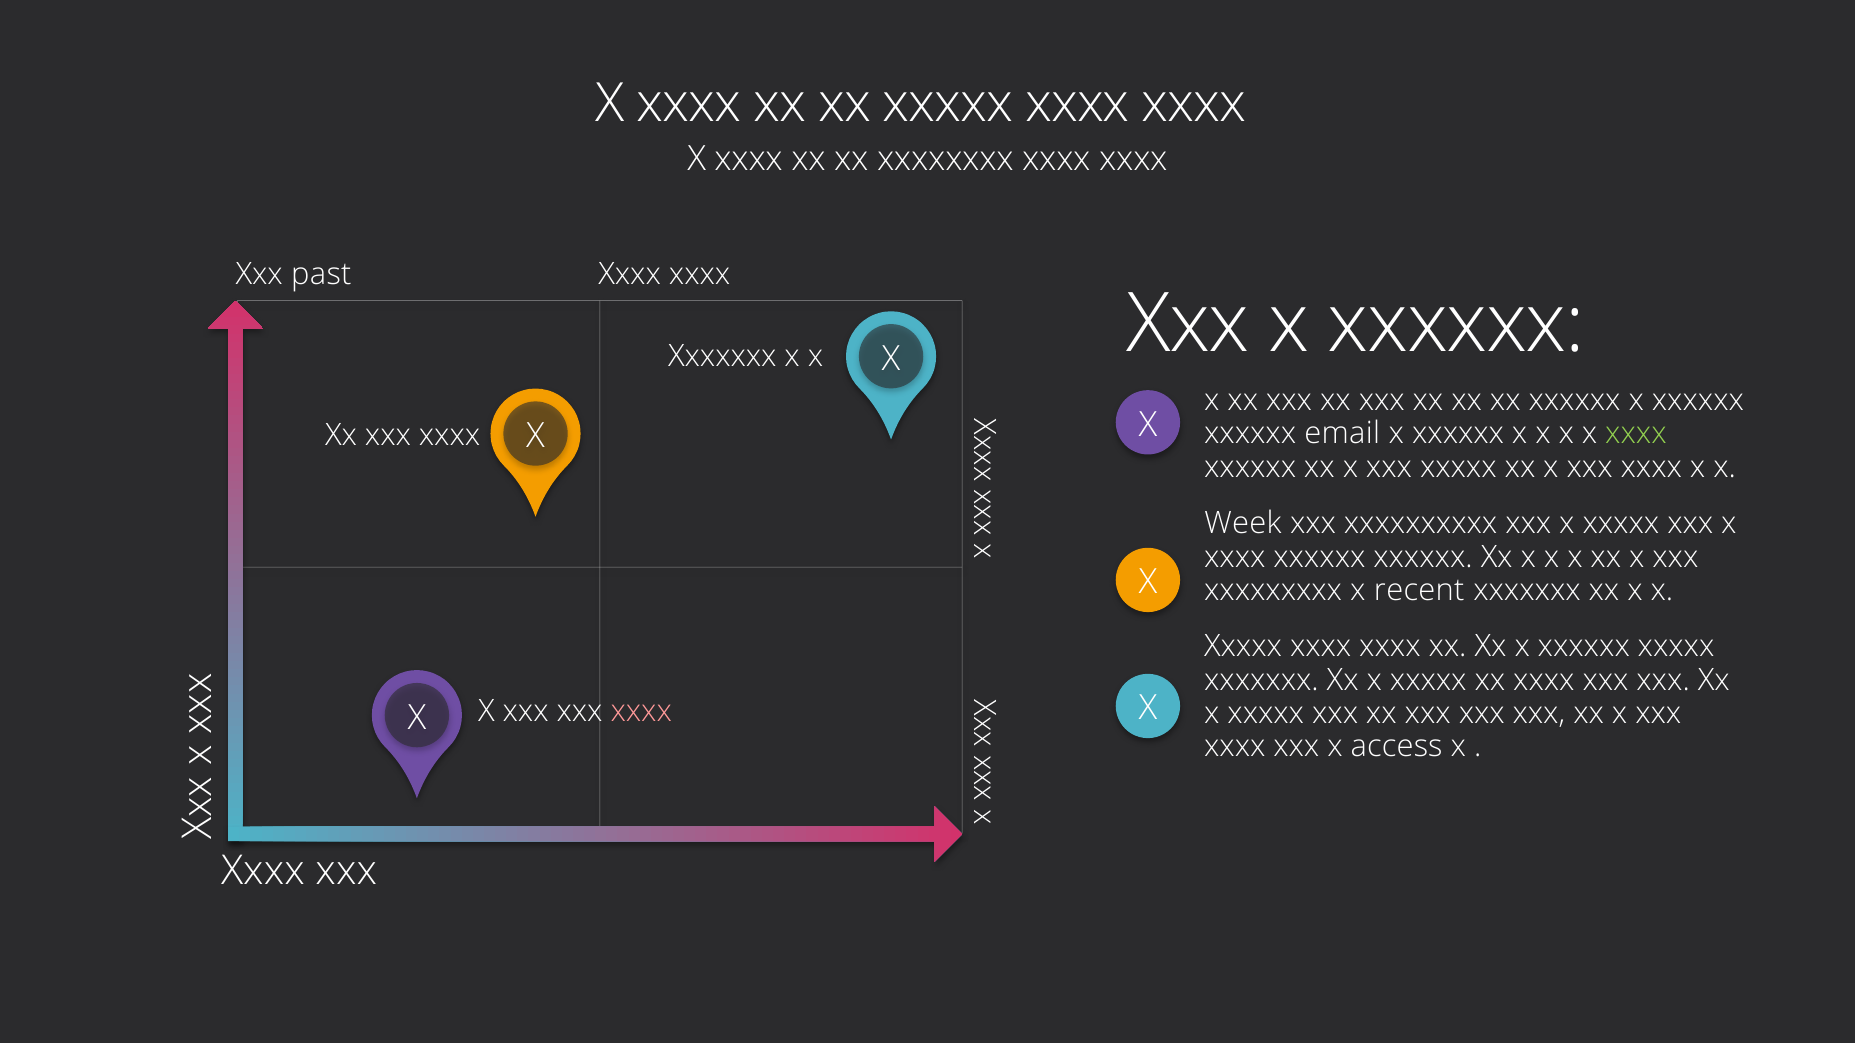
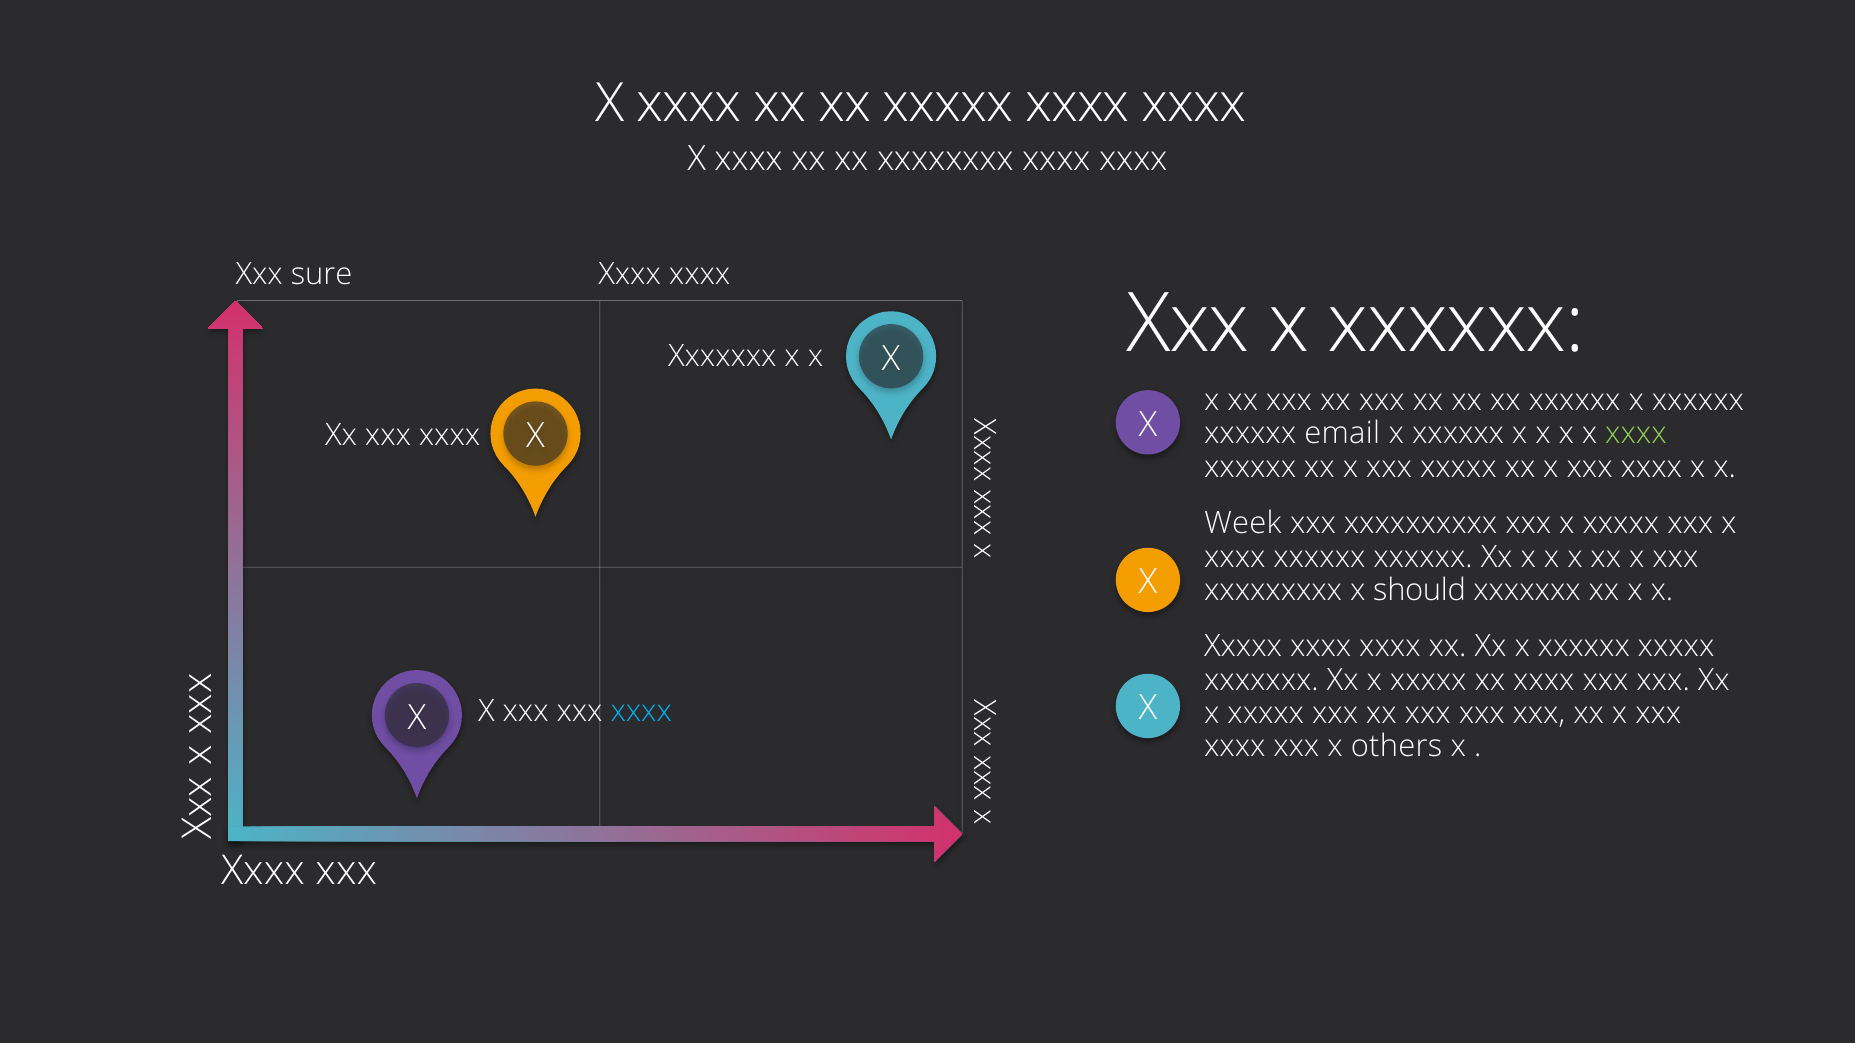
past: past -> sure
recent: recent -> should
xxxx at (641, 712) colour: pink -> light blue
access: access -> others
